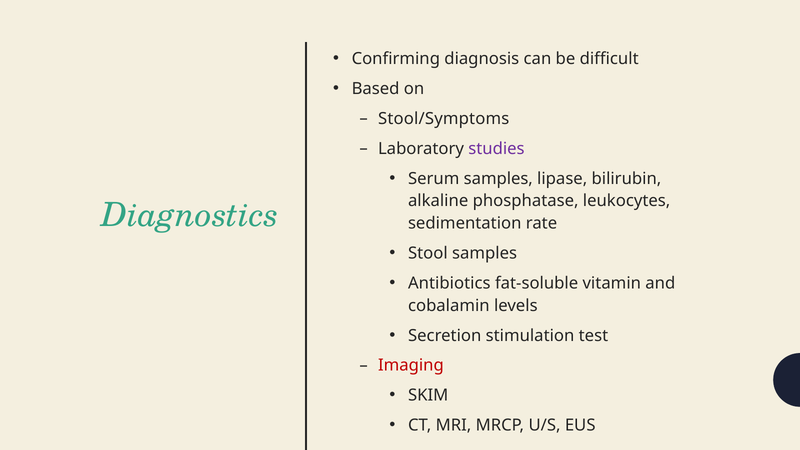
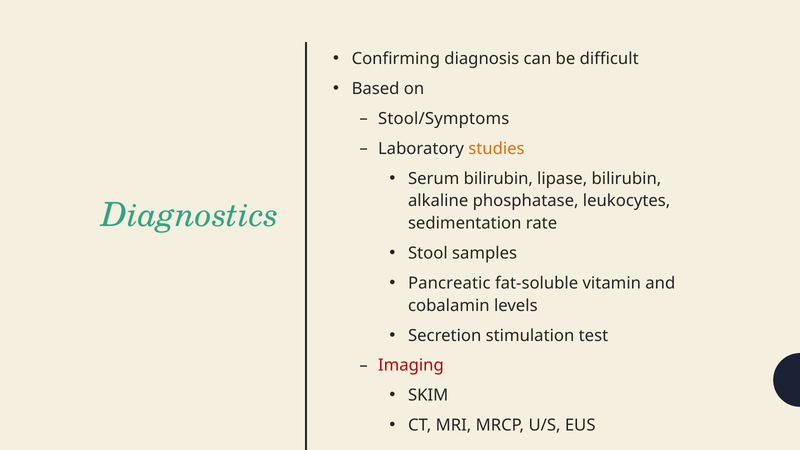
studies colour: purple -> orange
Serum samples: samples -> bilirubin
Antibiotics: Antibiotics -> Pancreatic
